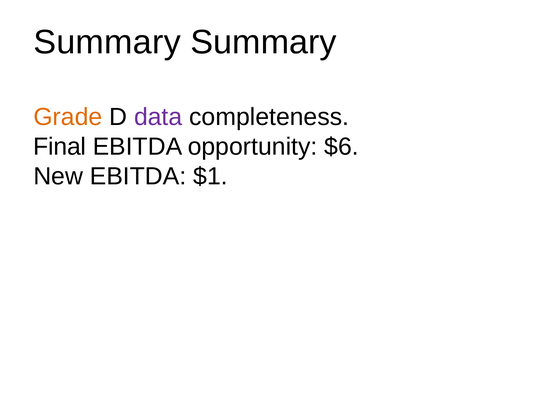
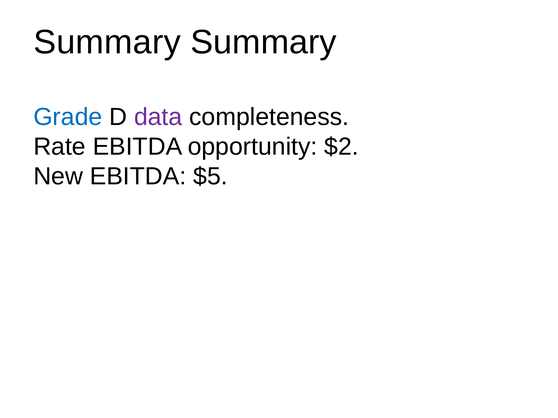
Grade colour: orange -> blue
Final: Final -> Rate
$6: $6 -> $2
$1: $1 -> $5
